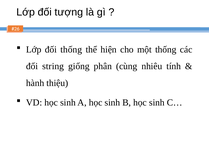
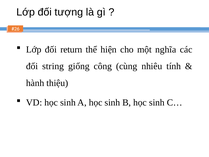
đối thống: thống -> return
một thống: thống -> nghĩa
phân: phân -> công
